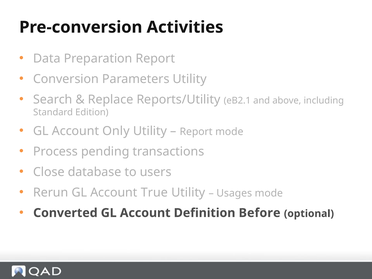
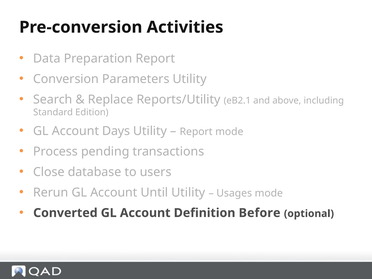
Only: Only -> Days
True: True -> Until
